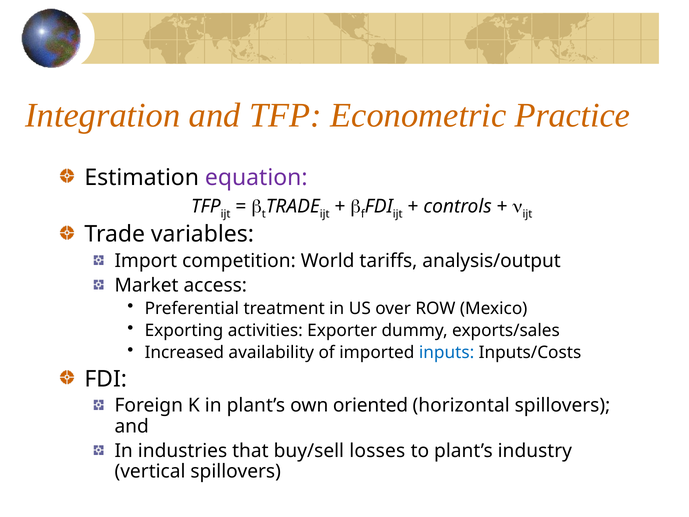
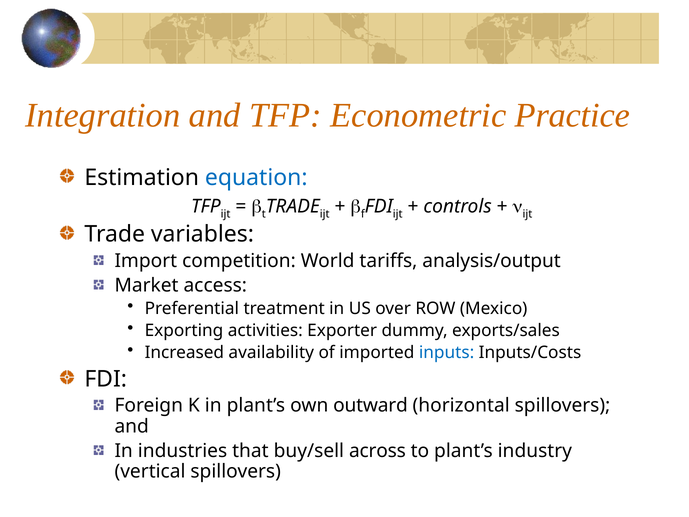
equation colour: purple -> blue
oriented: oriented -> outward
losses: losses -> across
